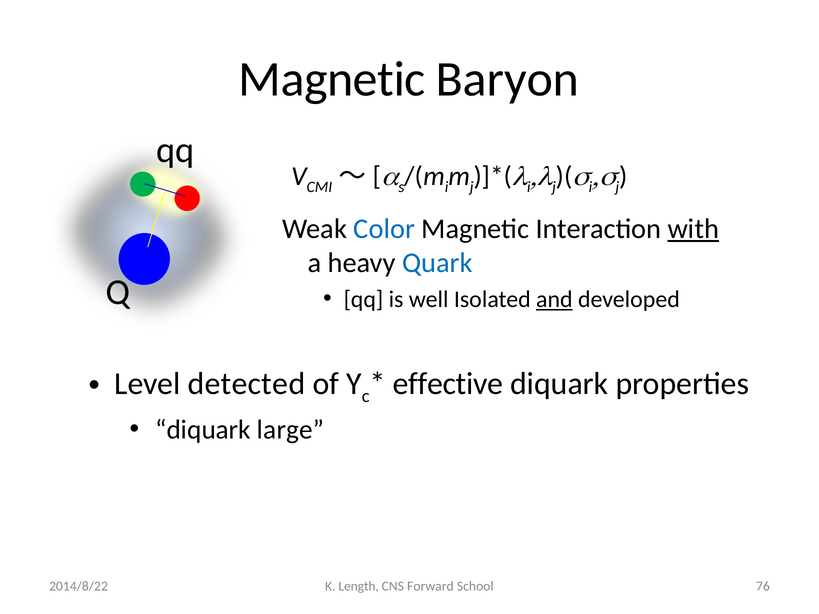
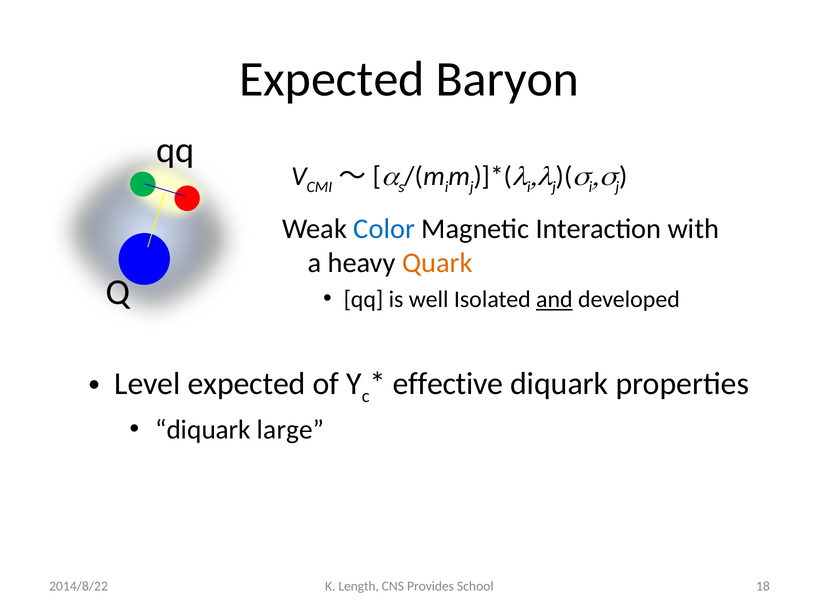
Magnetic at (332, 79): Magnetic -> Expected
with underline: present -> none
Quark colour: blue -> orange
Level detected: detected -> expected
Forward: Forward -> Provides
76: 76 -> 18
